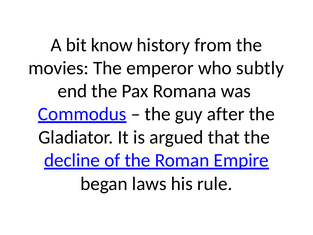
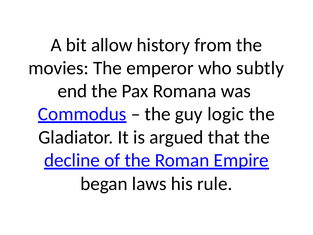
know: know -> allow
after: after -> logic
